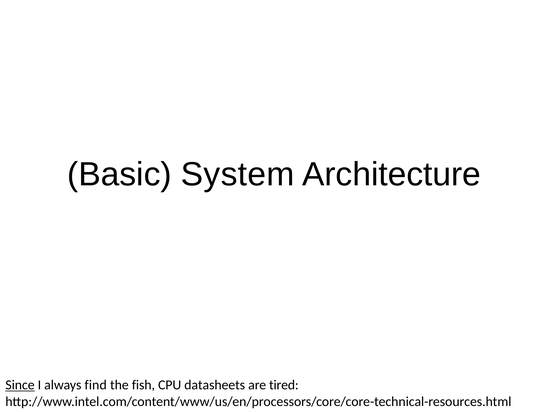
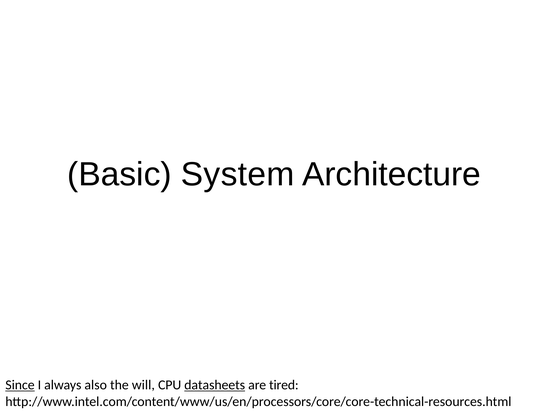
find: find -> also
fish: fish -> will
datasheets underline: none -> present
